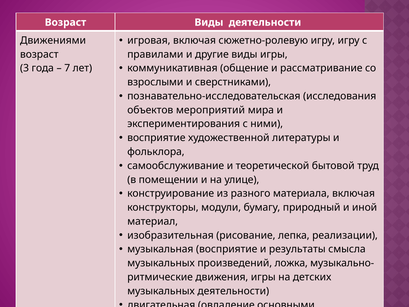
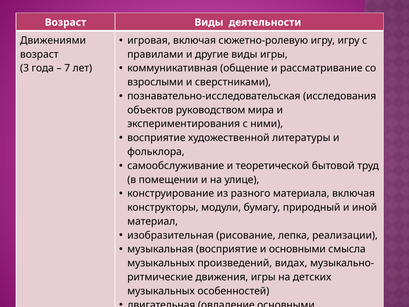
мероприятий: мероприятий -> руководством
и результаты: результаты -> основными
ложка: ложка -> видах
музыкальных деятельности: деятельности -> особенностей
